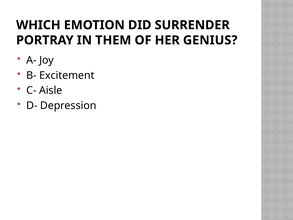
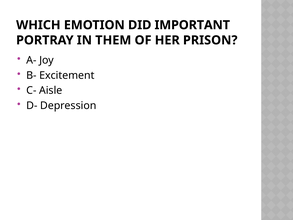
SURRENDER: SURRENDER -> IMPORTANT
GENIUS: GENIUS -> PRISON
